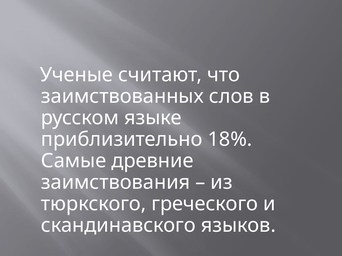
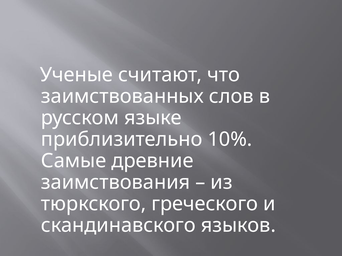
18%: 18% -> 10%
